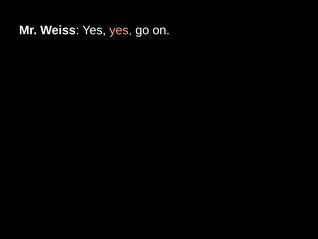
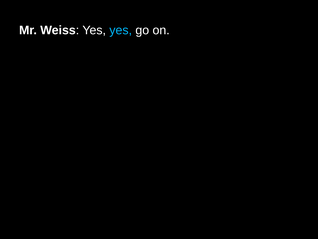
yes at (121, 30) colour: pink -> light blue
